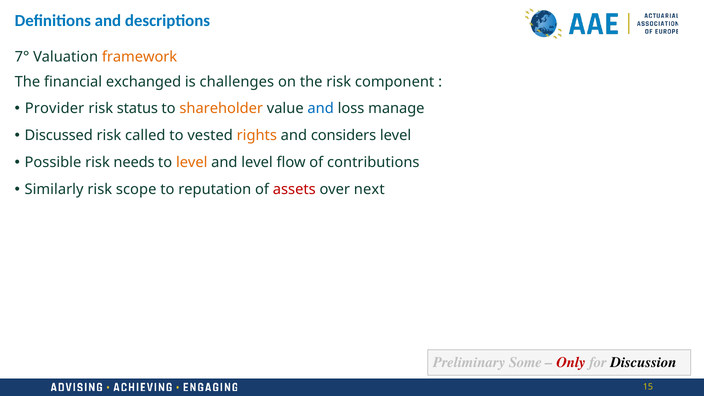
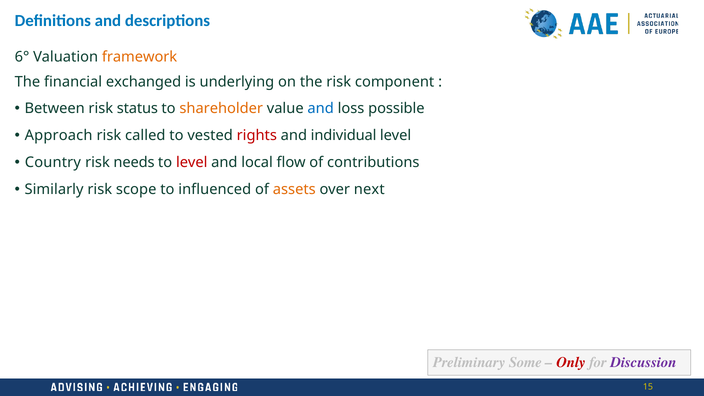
7°: 7° -> 6°
challenges: challenges -> underlying
Provider: Provider -> Between
manage: manage -> possible
Discussed: Discussed -> Approach
rights colour: orange -> red
considers: considers -> individual
Possible: Possible -> Country
level at (192, 163) colour: orange -> red
and level: level -> local
reputation: reputation -> influenced
assets colour: red -> orange
Discussion colour: black -> purple
